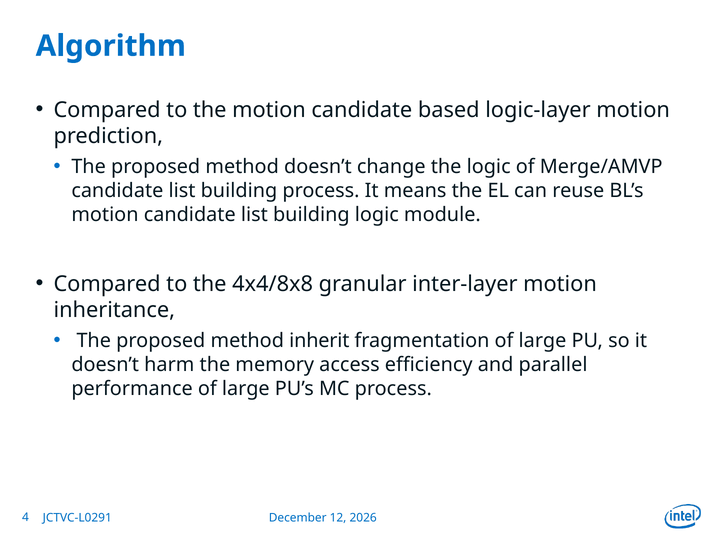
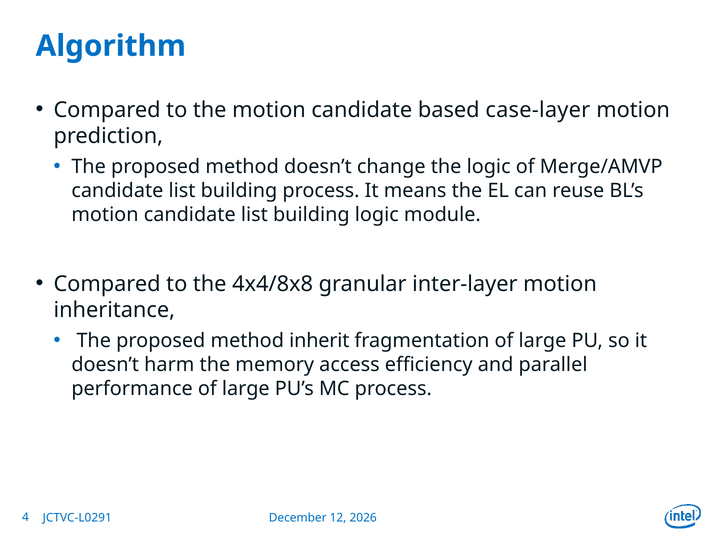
logic-layer: logic-layer -> case-layer
